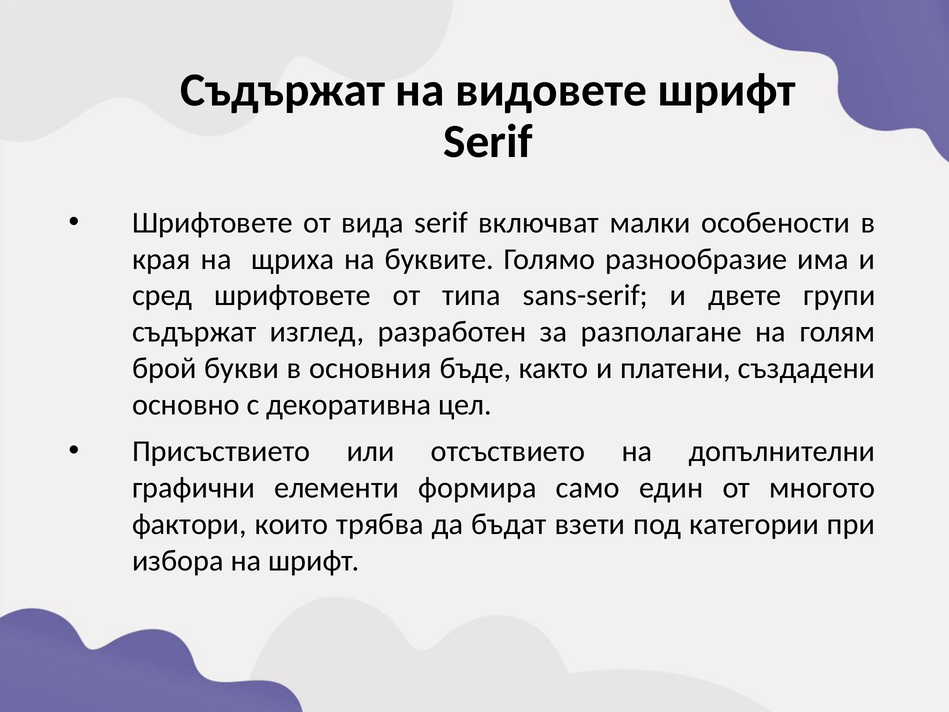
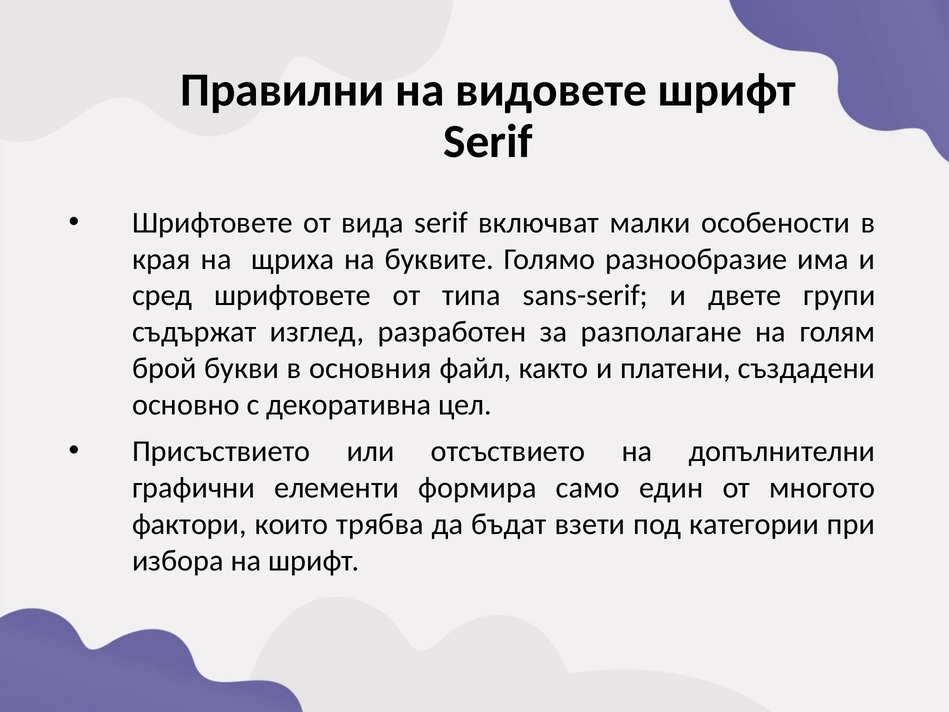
Съдържат at (283, 90): Съдържат -> Правилни
бъде: бъде -> файл
